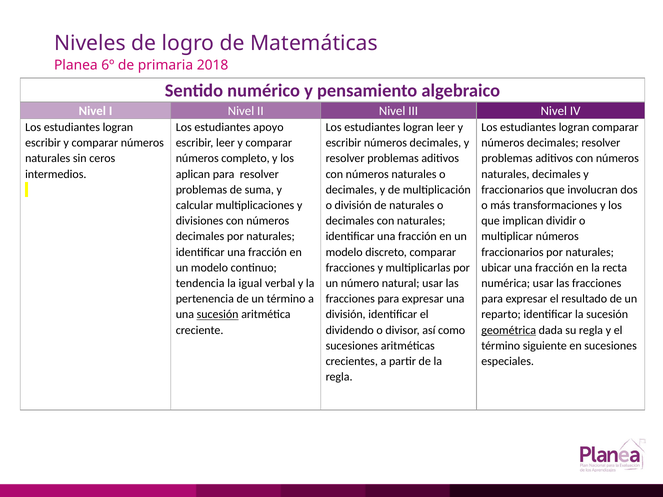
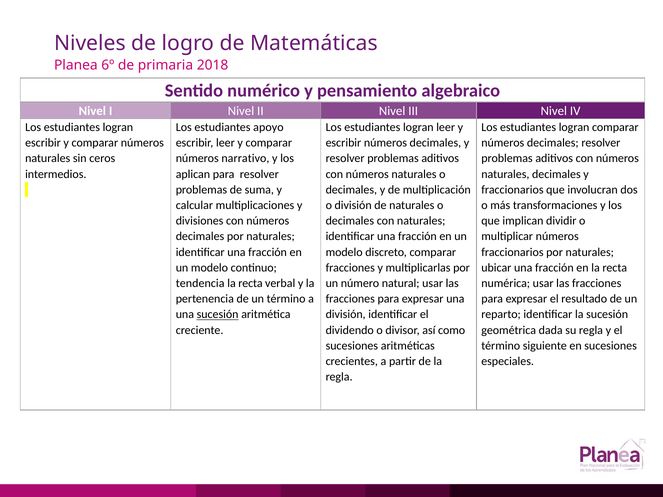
completo: completo -> narrativo
igual at (250, 283): igual -> recta
geométrica underline: present -> none
